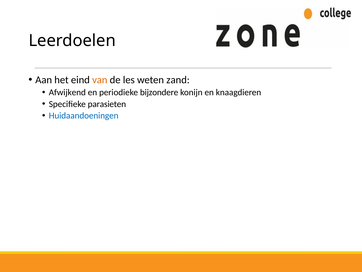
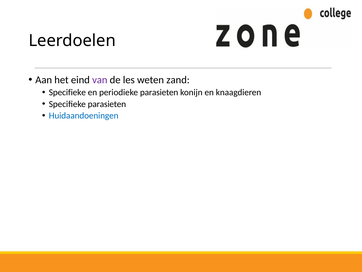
van colour: orange -> purple
Afwijkend at (67, 92): Afwijkend -> Specifieke
periodieke bijzondere: bijzondere -> parasieten
